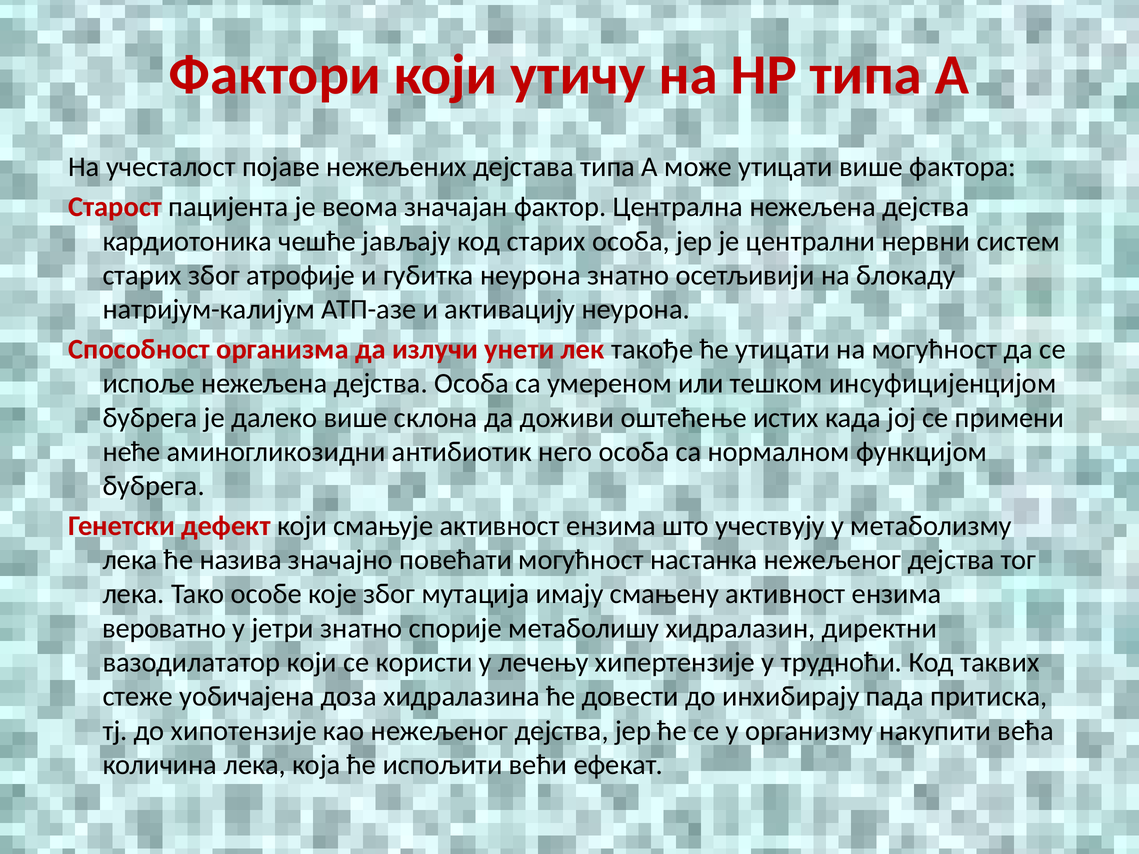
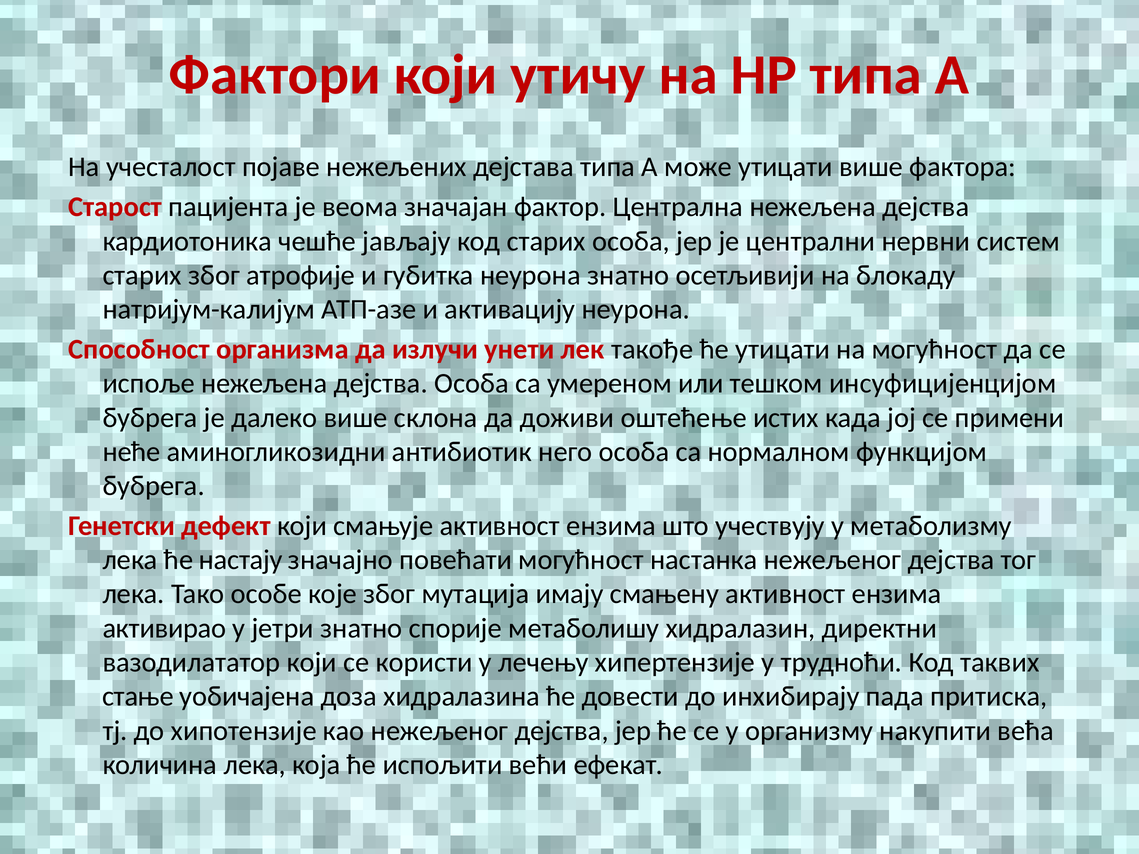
назива: назива -> настају
вероватно: вероватно -> активирао
стеже: стеже -> стање
